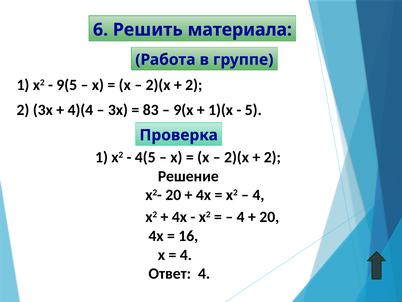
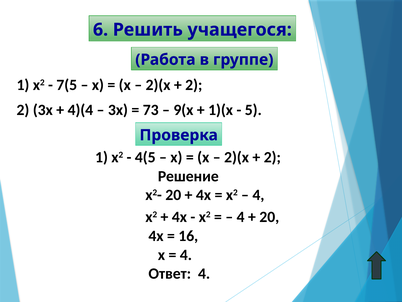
материала: материала -> учащегося
9(5: 9(5 -> 7(5
83: 83 -> 73
